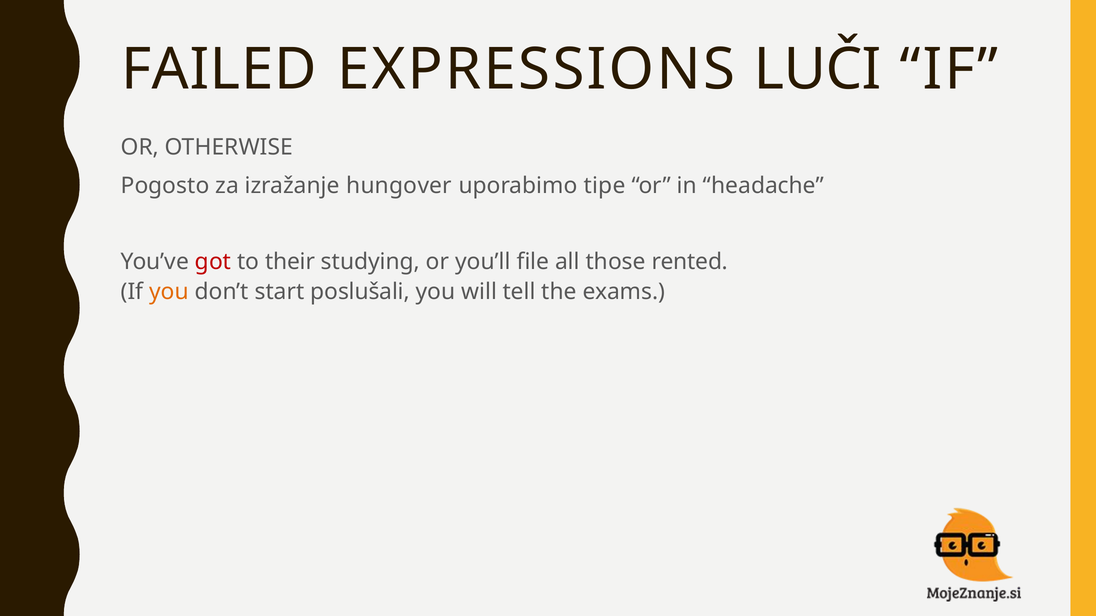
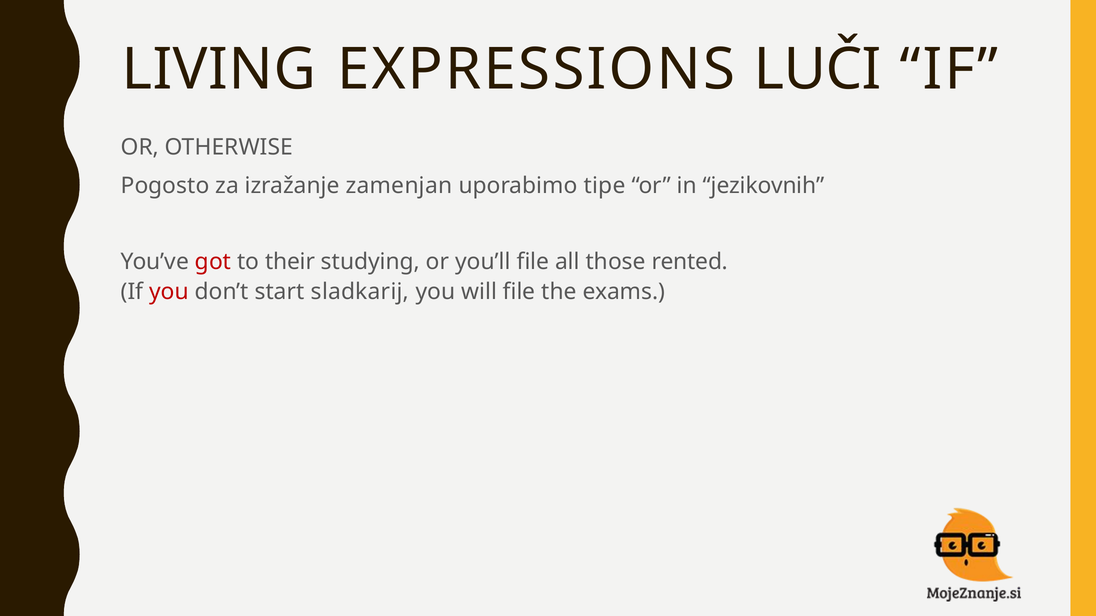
FAILED: FAILED -> LIVING
hungover: hungover -> zamenjan
headache: headache -> jezikovnih
you at (169, 292) colour: orange -> red
poslušali: poslušali -> sladkarij
will tell: tell -> file
